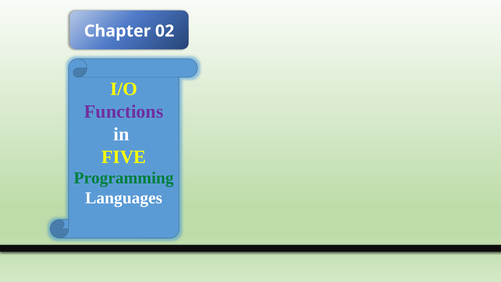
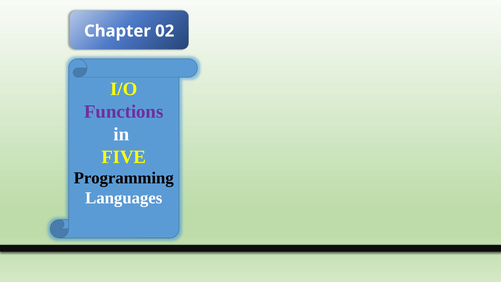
Programming colour: green -> black
